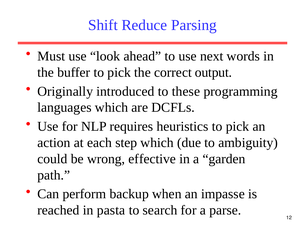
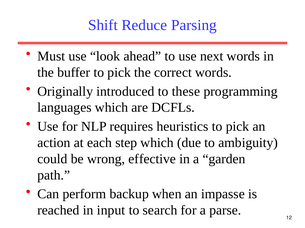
correct output: output -> words
pasta: pasta -> input
